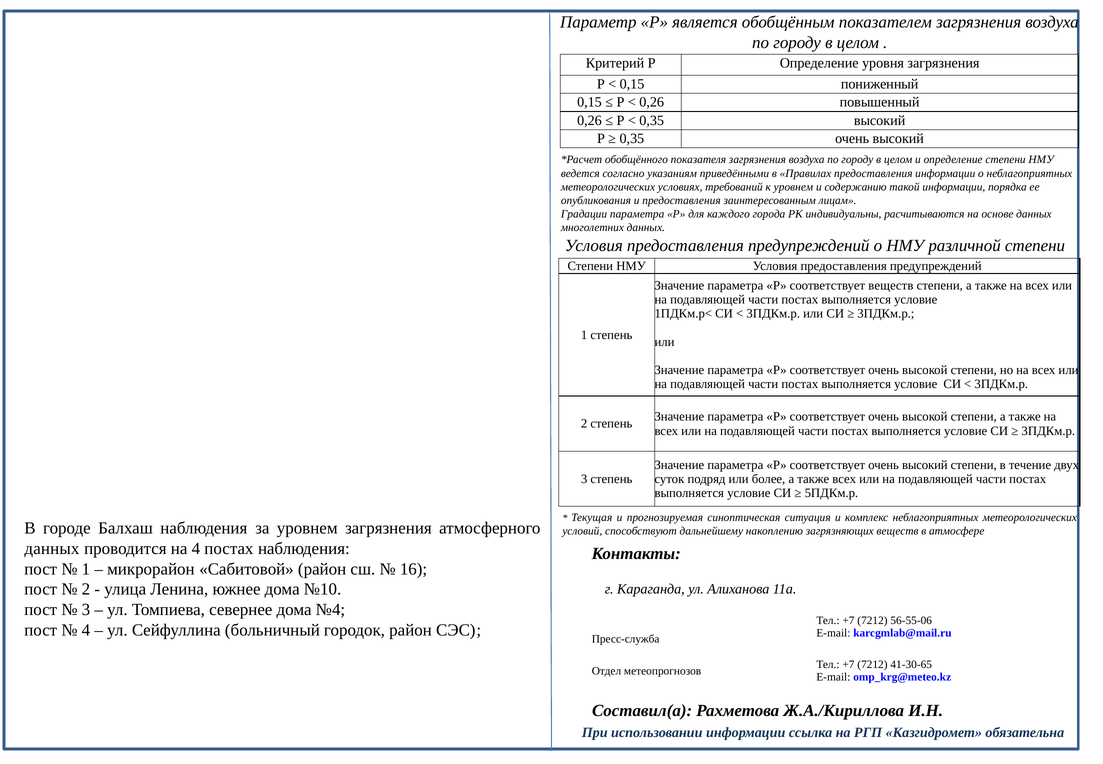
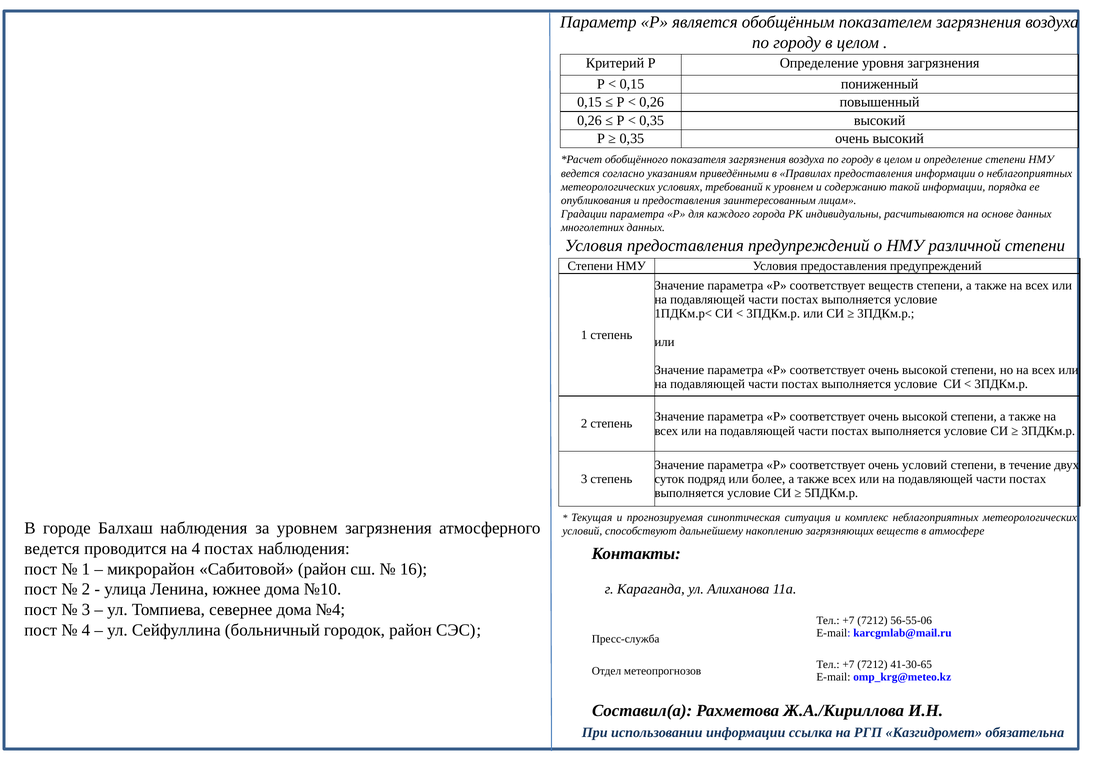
соответствует очень высокий: высокий -> условий
данных at (52, 548): данных -> ведется
